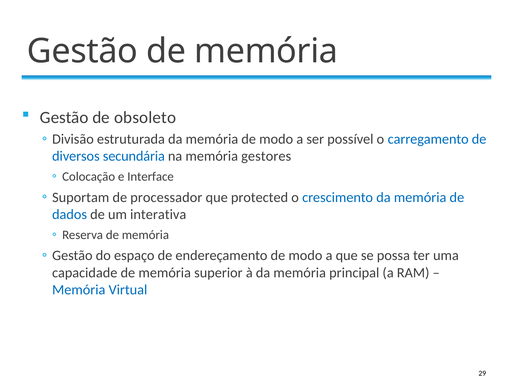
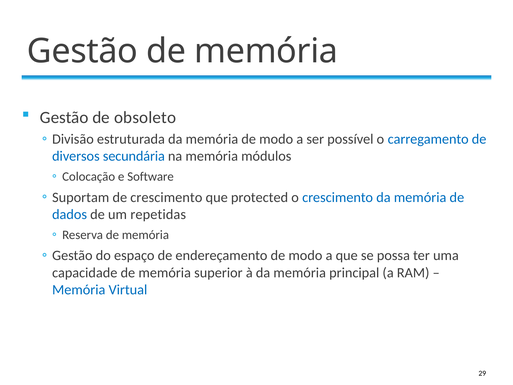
gestores: gestores -> módulos
Interface: Interface -> Software
de processador: processador -> crescimento
interativa: interativa -> repetidas
